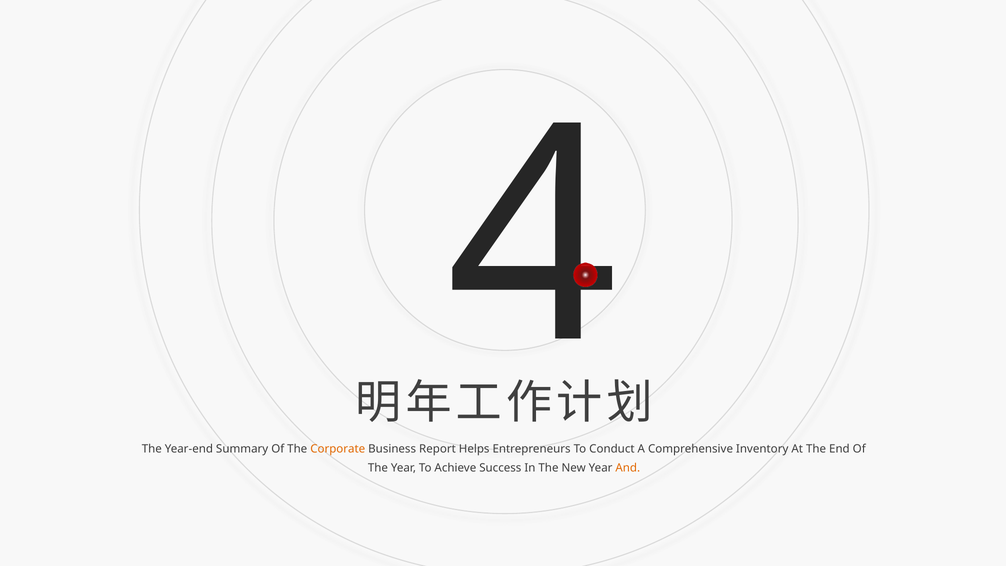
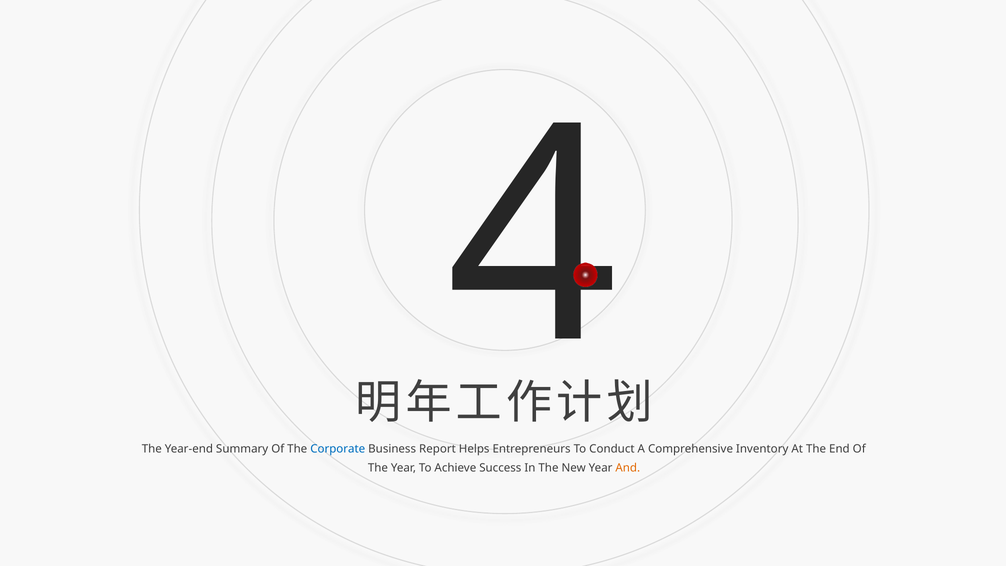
Corporate colour: orange -> blue
